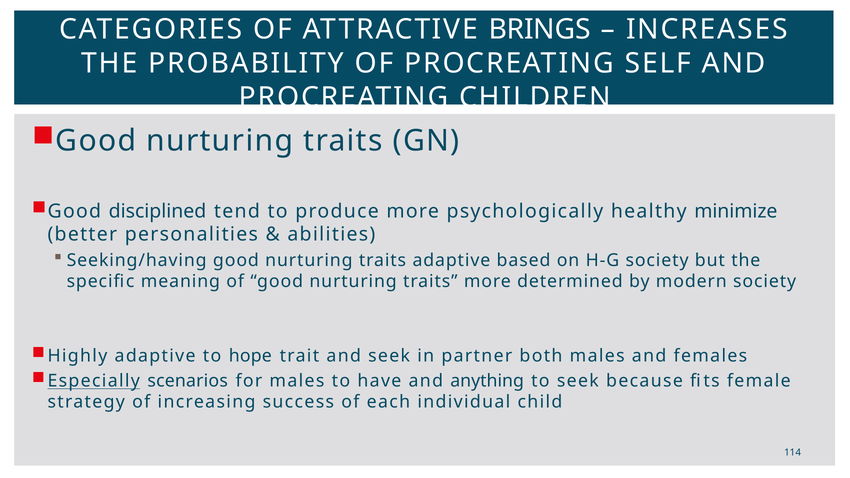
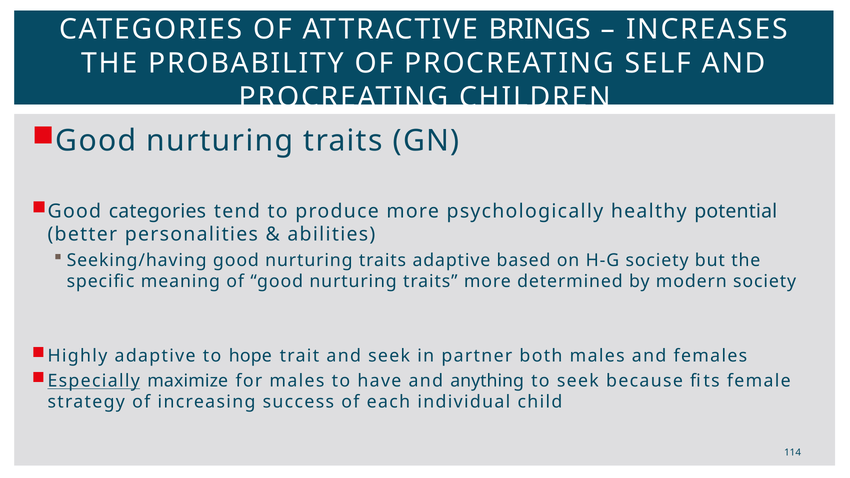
Good disciplined: disciplined -> categories
minimize: minimize -> potential
scenarios: scenarios -> maximize
